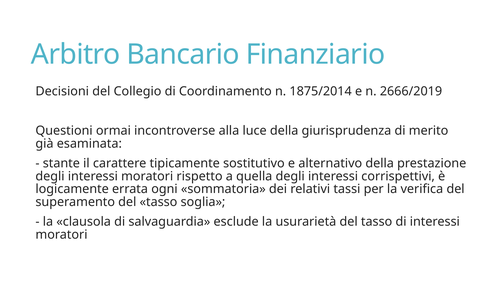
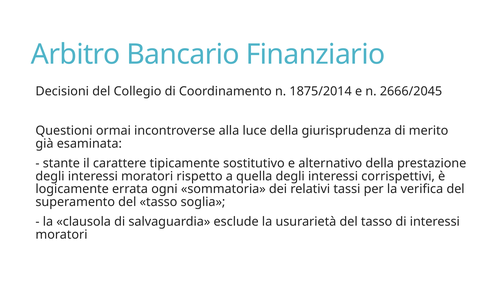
2666/2019: 2666/2019 -> 2666/2045
